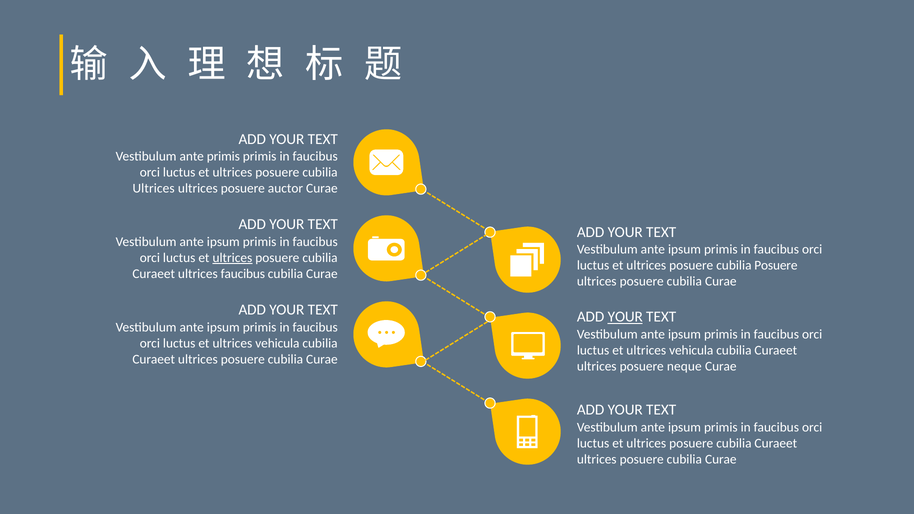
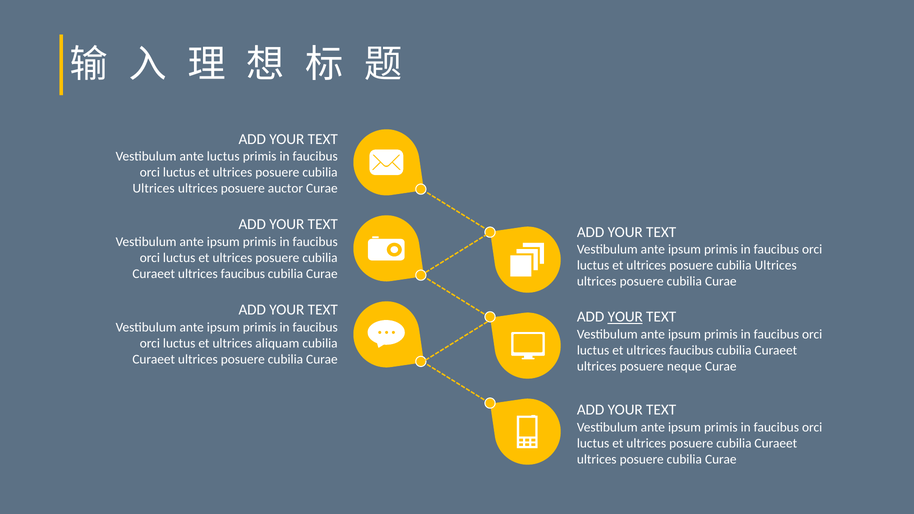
ante primis: primis -> luctus
ultrices at (232, 258) underline: present -> none
Posuere at (776, 266): Posuere -> Ultrices
vehicula at (277, 343): vehicula -> aliquam
vehicula at (691, 350): vehicula -> faucibus
